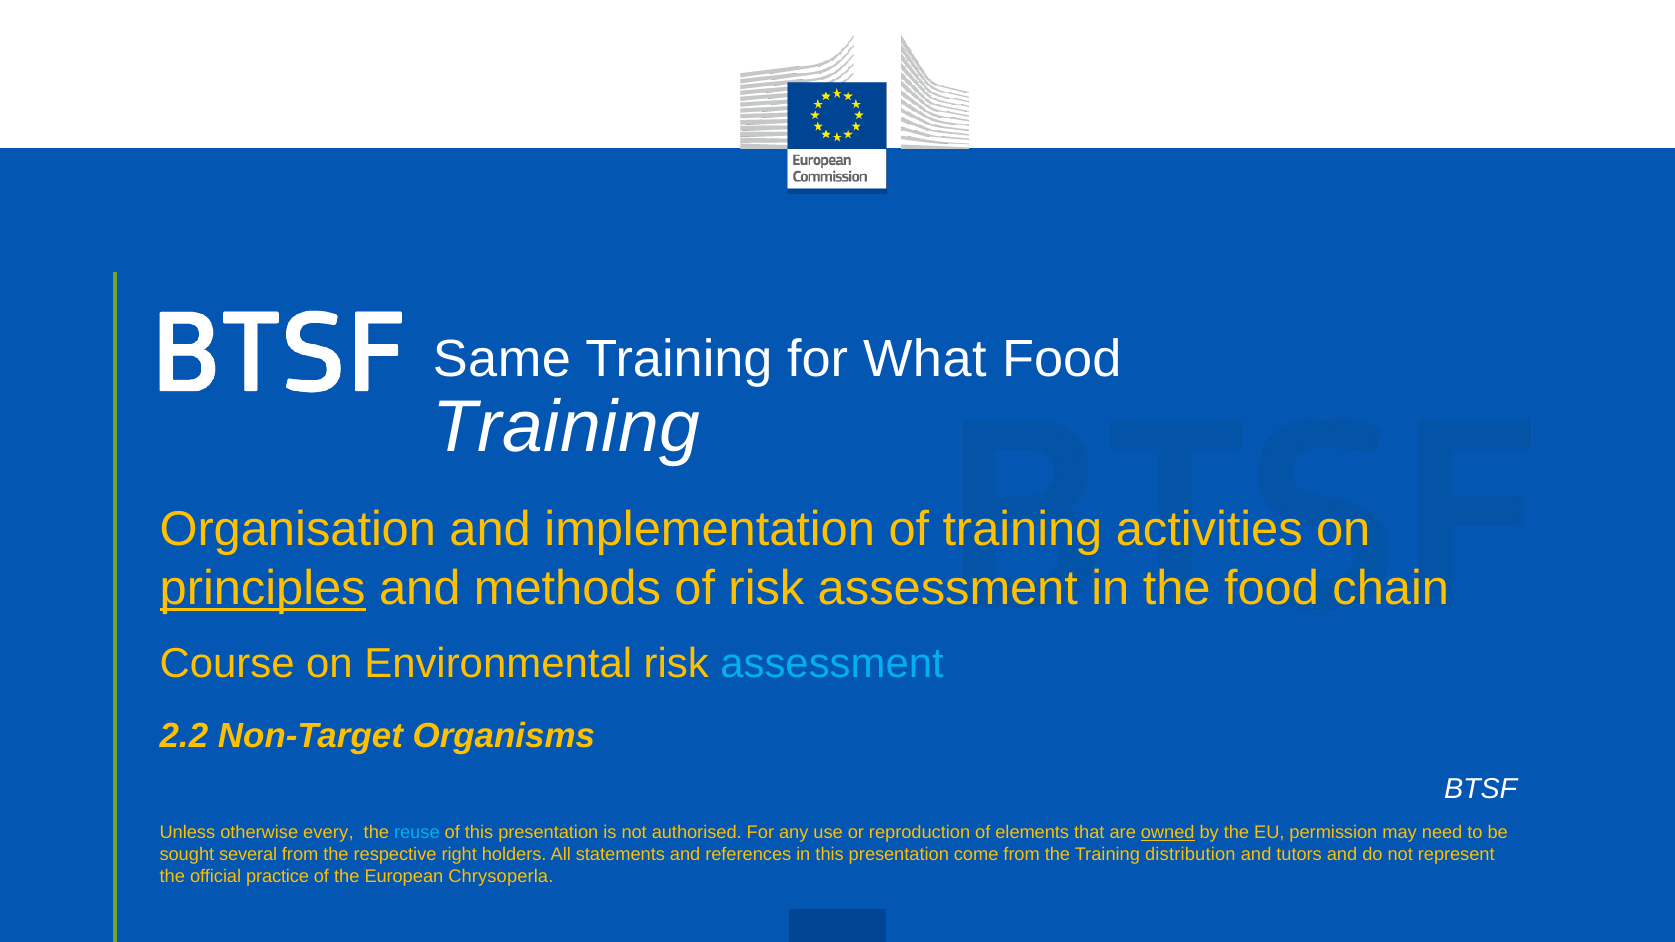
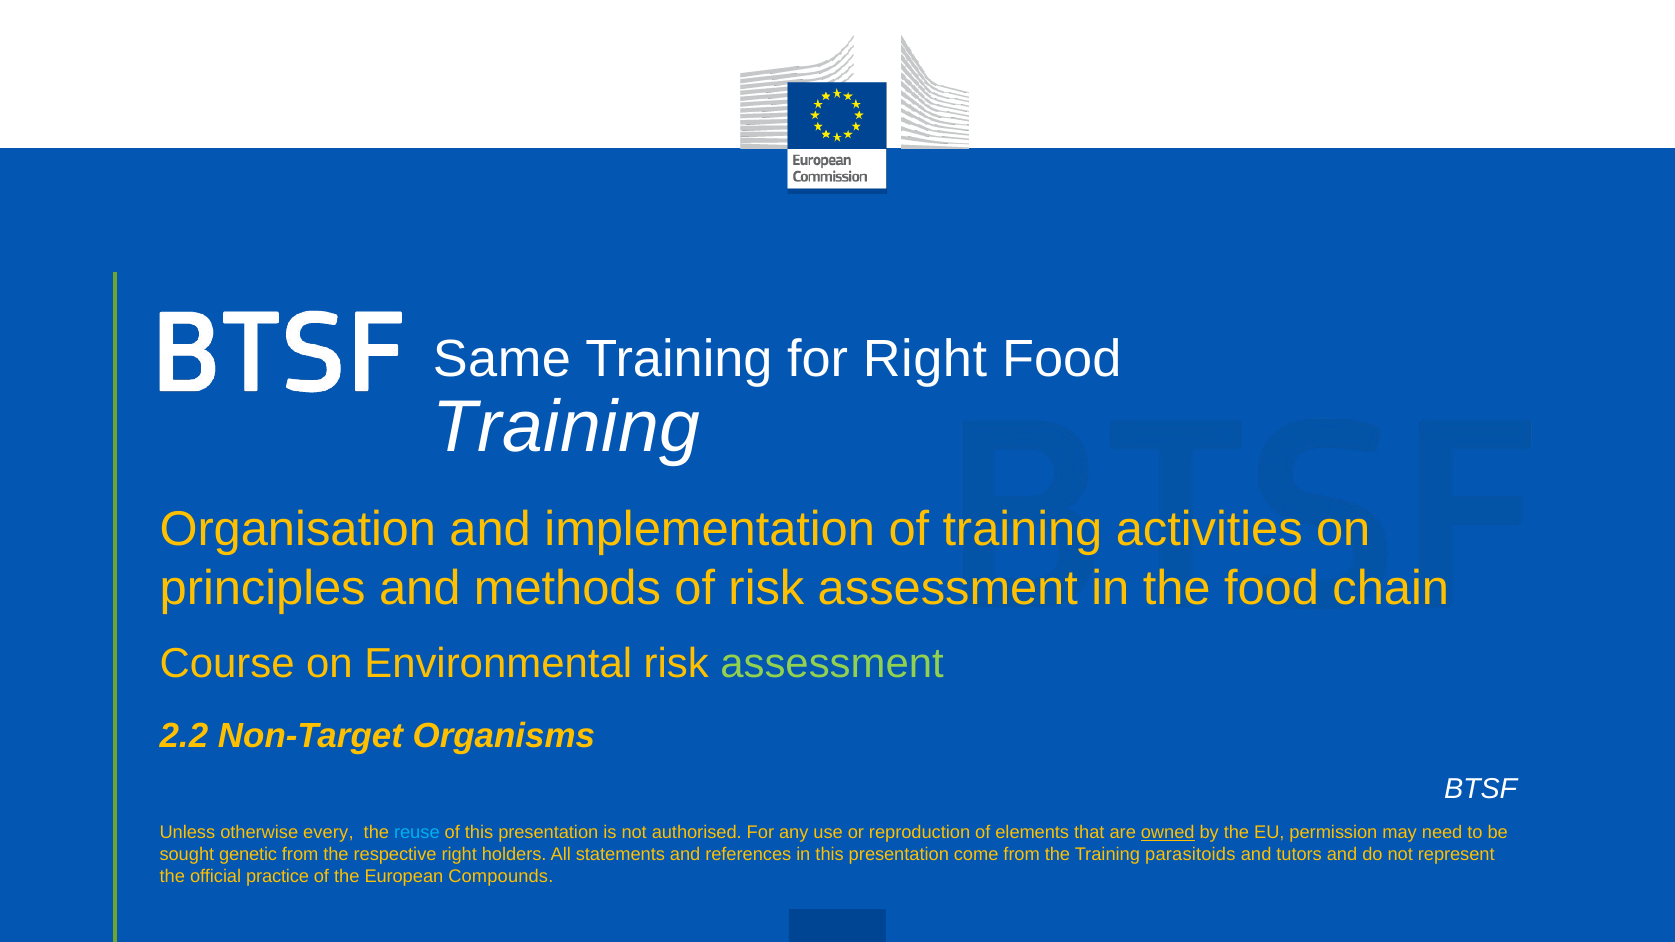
for What: What -> Right
principles underline: present -> none
assessment at (832, 663) colour: light blue -> light green
several: several -> genetic
distribution: distribution -> parasitoids
Chrysoperla: Chrysoperla -> Compounds
